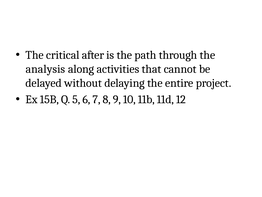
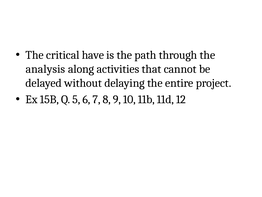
after: after -> have
